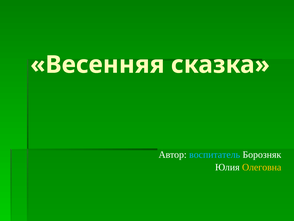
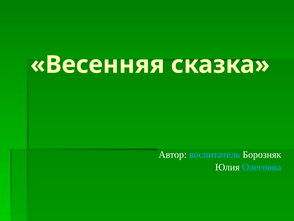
Олеговна colour: yellow -> light blue
